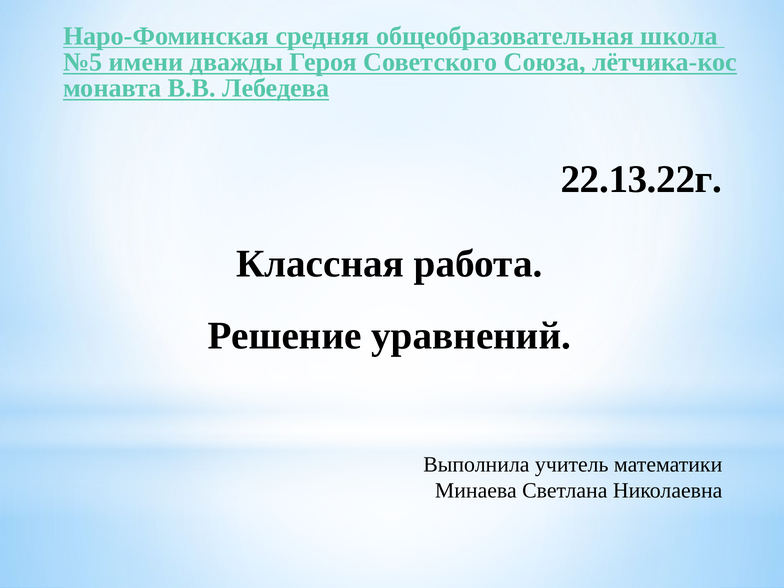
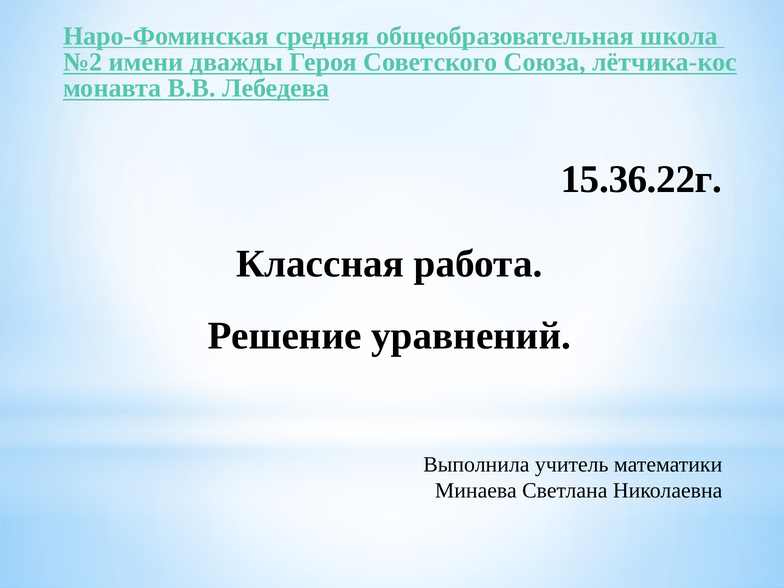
№5: №5 -> №2
22.13.22г: 22.13.22г -> 15.36.22г
